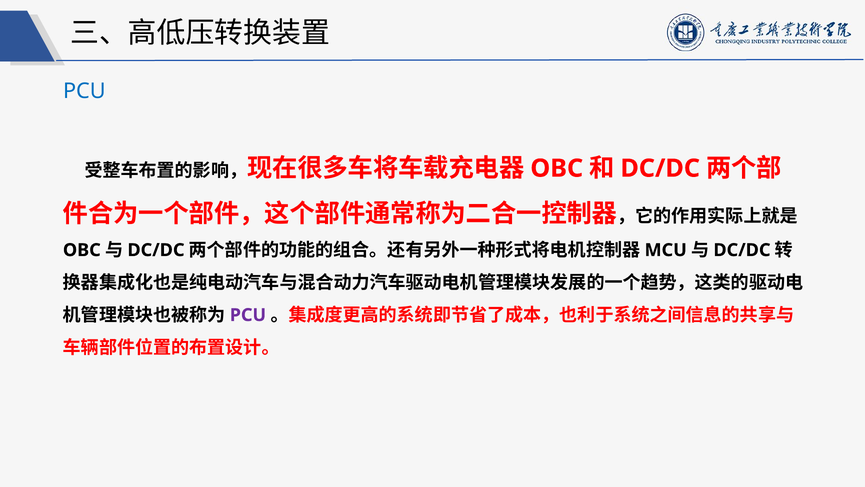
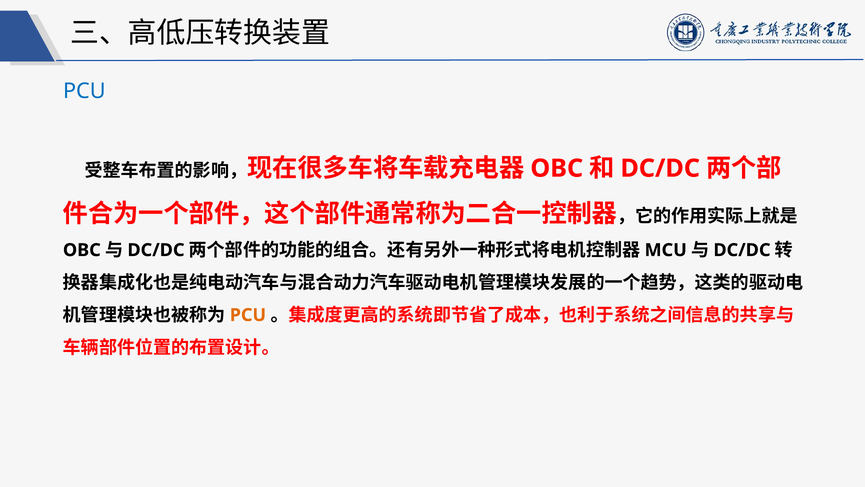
PCU at (248, 315) colour: purple -> orange
